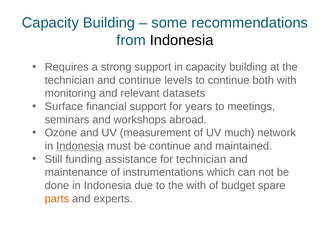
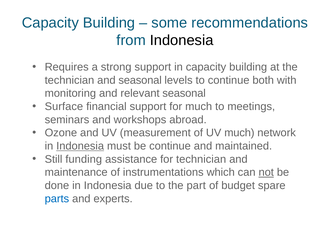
and continue: continue -> seasonal
relevant datasets: datasets -> seasonal
for years: years -> much
not underline: none -> present
the with: with -> part
parts colour: orange -> blue
